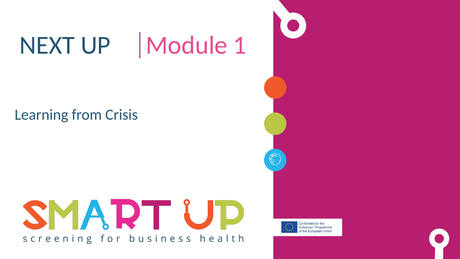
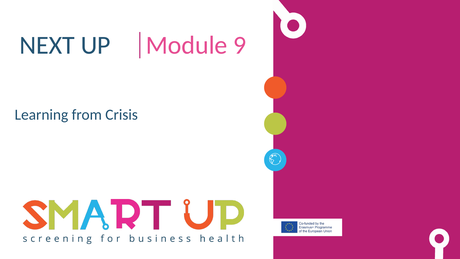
1: 1 -> 9
